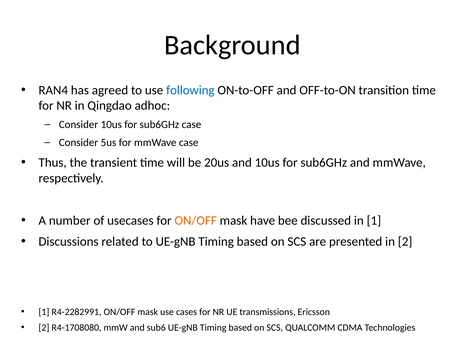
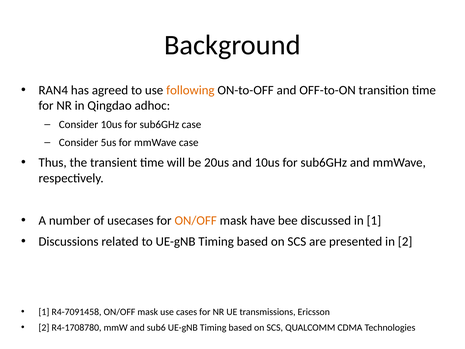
following colour: blue -> orange
R4-2282991: R4-2282991 -> R4-7091458
R4-1708080: R4-1708080 -> R4-1708780
